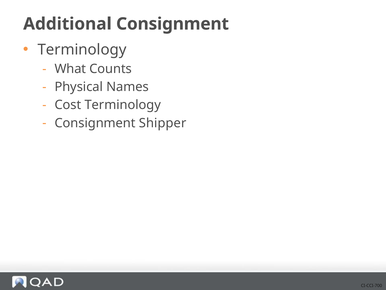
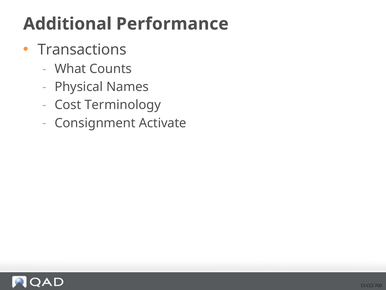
Additional Consignment: Consignment -> Performance
Terminology at (82, 50): Terminology -> Transactions
Shipper: Shipper -> Activate
